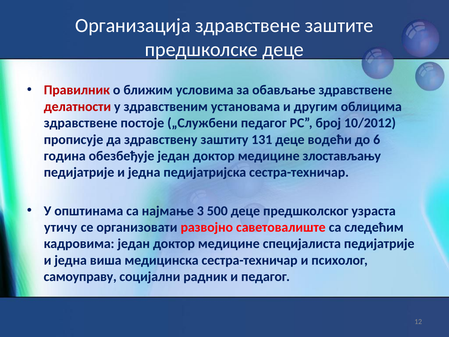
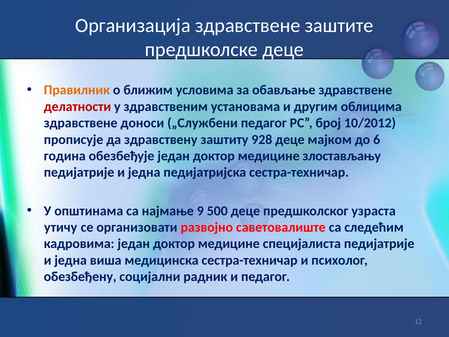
Правилник colour: red -> orange
постоје: постоје -> доноси
131: 131 -> 928
водећи: водећи -> мајком
3: 3 -> 9
самоуправу: самоуправу -> обезбеђену
